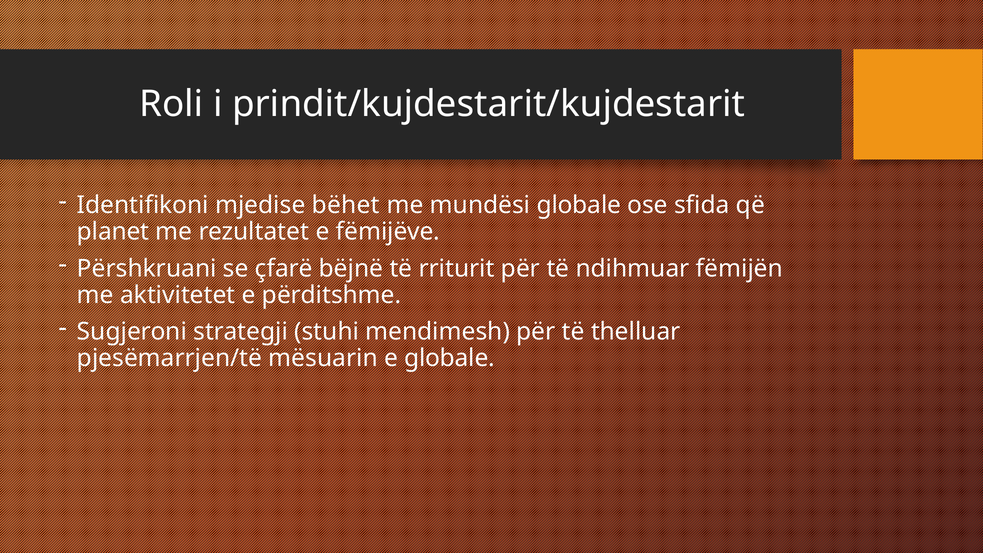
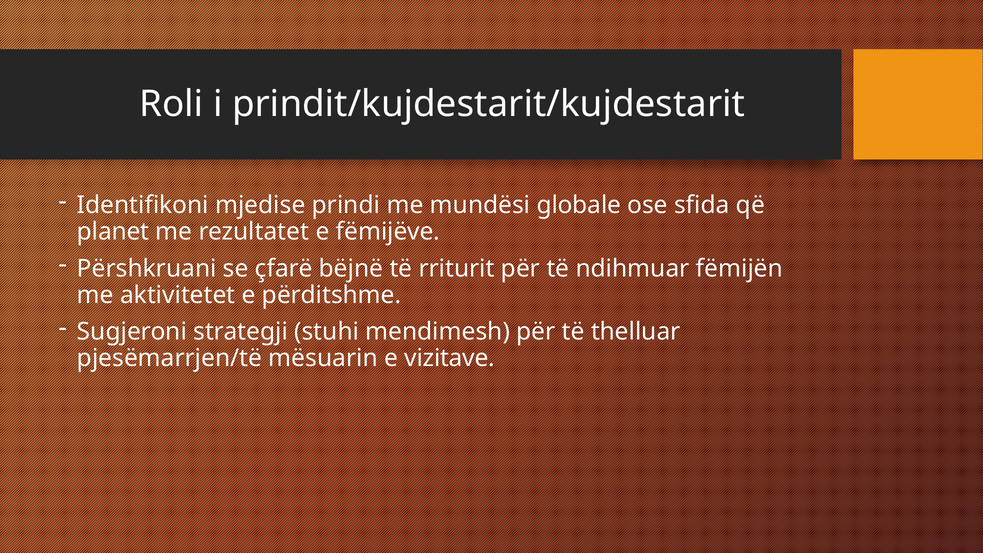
bëhet: bëhet -> prindi
e globale: globale -> vizitave
